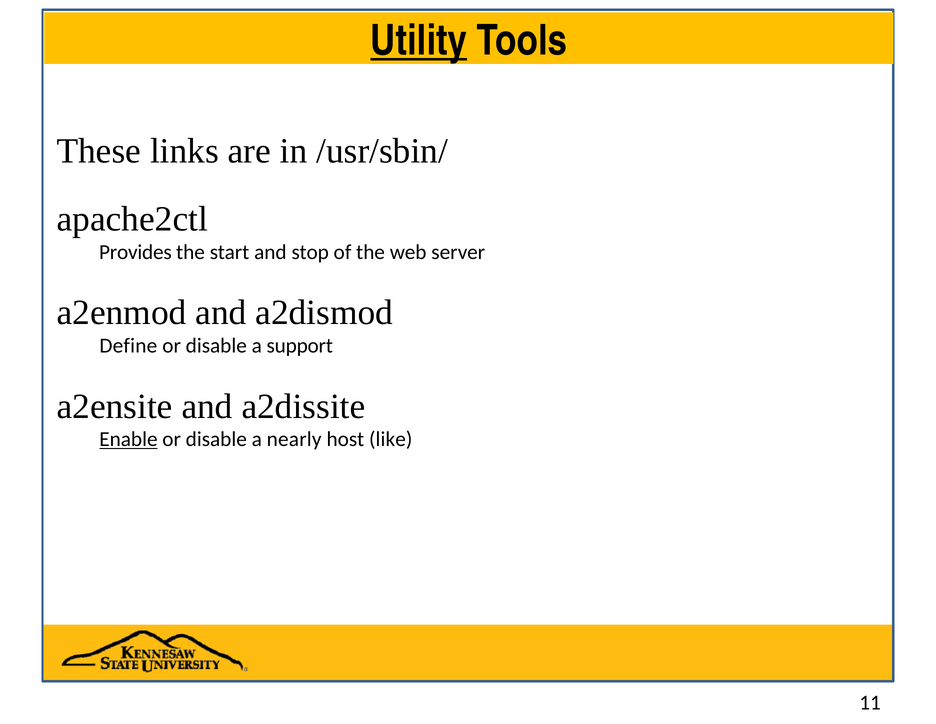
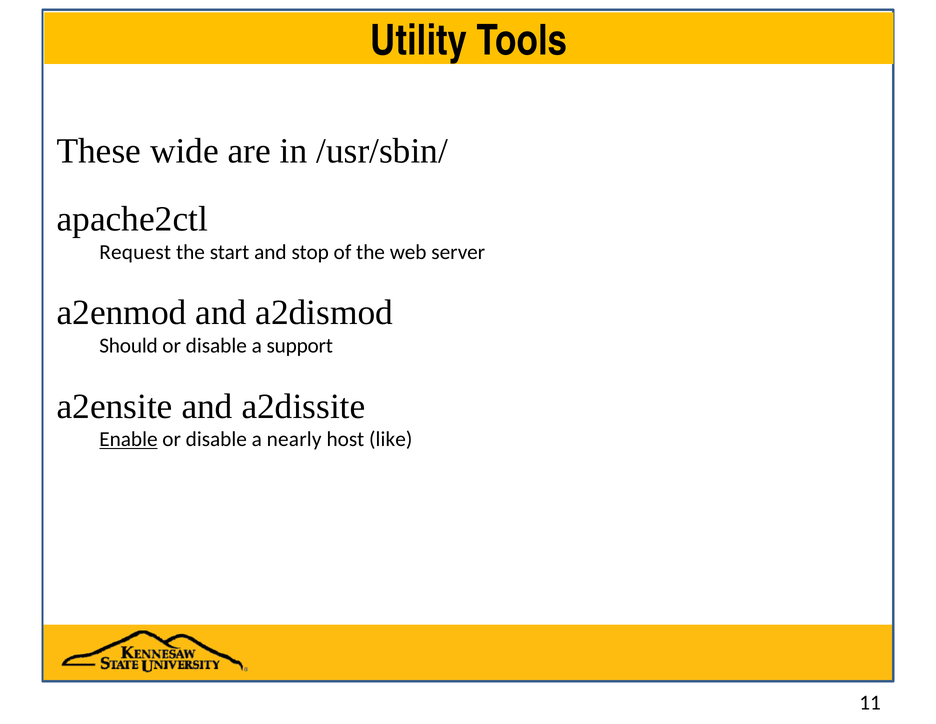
Utility underline: present -> none
links: links -> wide
Provides: Provides -> Request
Define: Define -> Should
